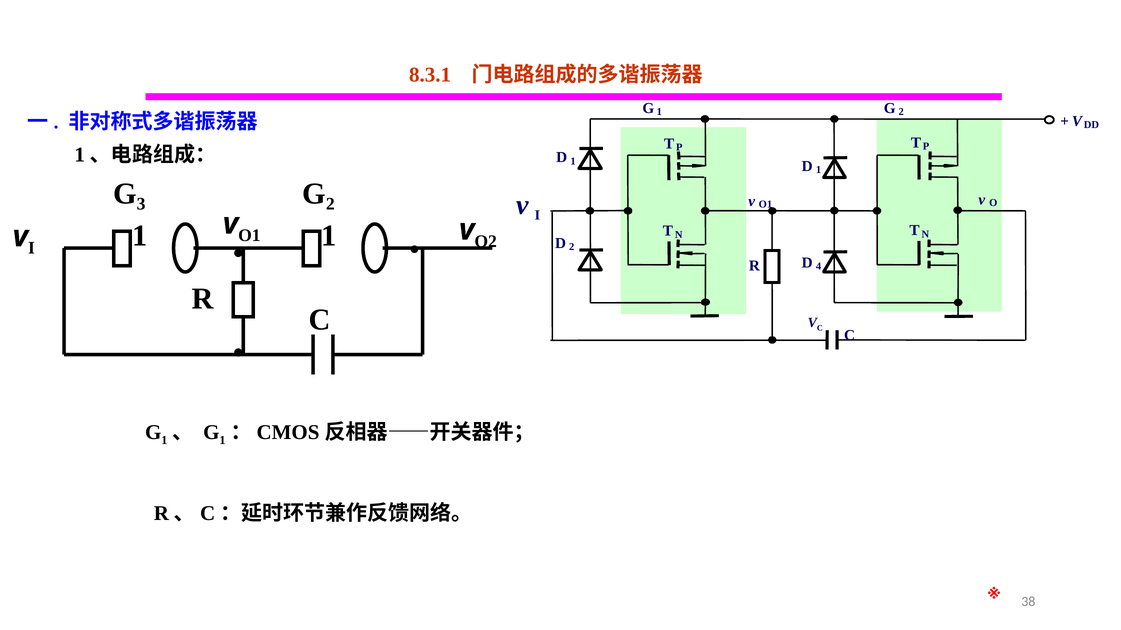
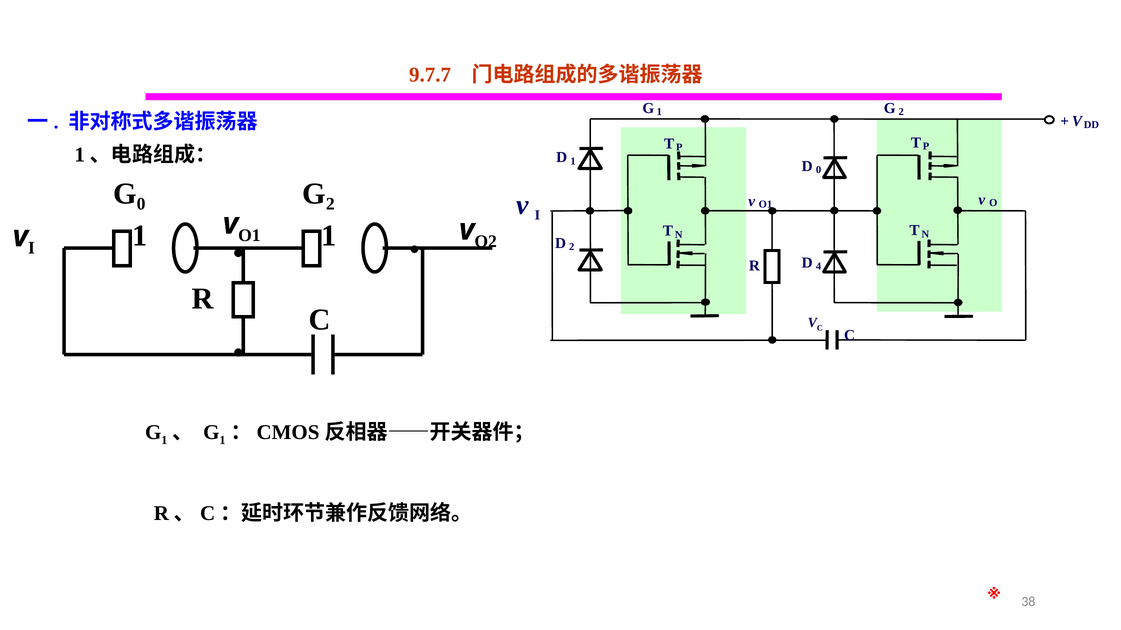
8.3.1: 8.3.1 -> 9.7.7
1 at (819, 170): 1 -> 0
G 3: 3 -> 0
